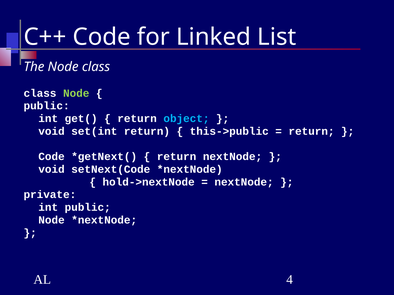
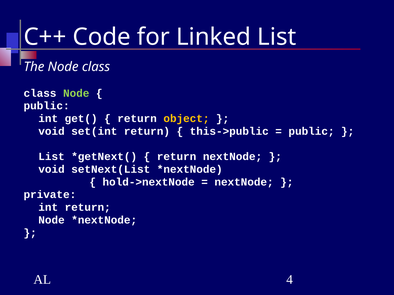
object colour: light blue -> yellow
return at (312, 131): return -> public
Code at (52, 157): Code -> List
setNext(Code: setNext(Code -> setNext(List
int public: public -> return
